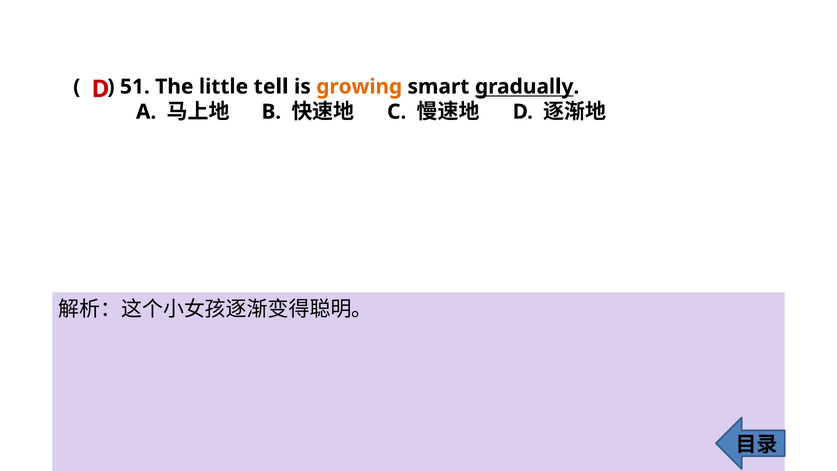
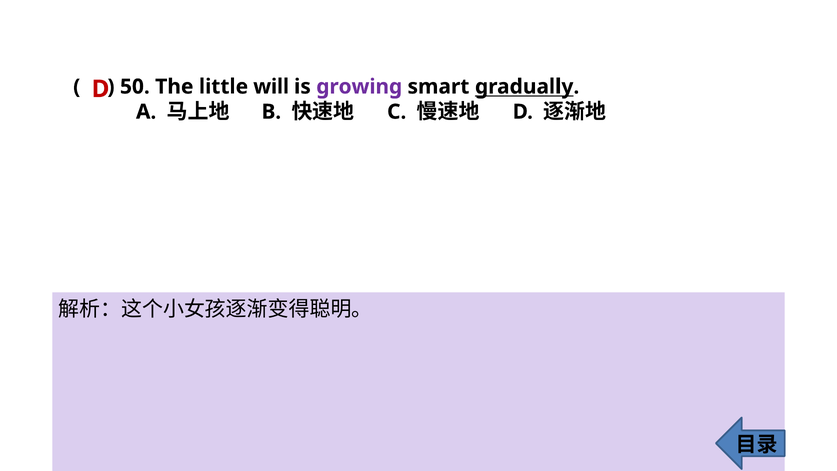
51: 51 -> 50
tell: tell -> will
growing colour: orange -> purple
